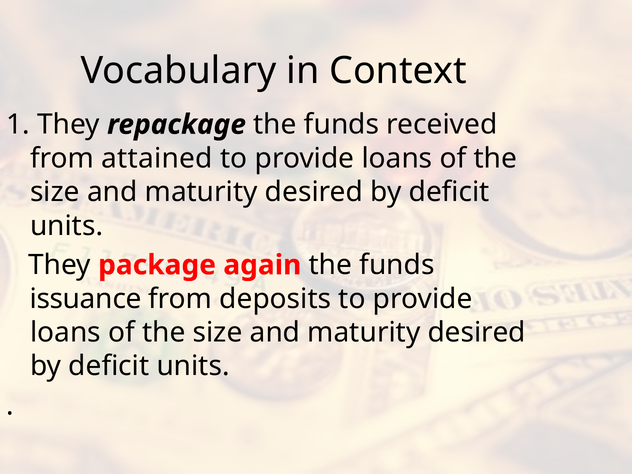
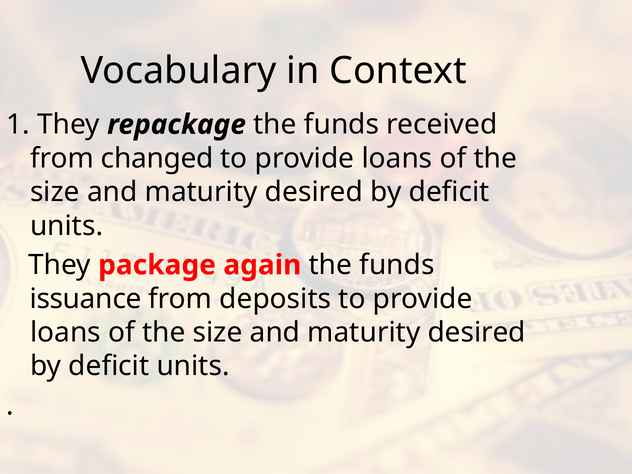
attained: attained -> changed
